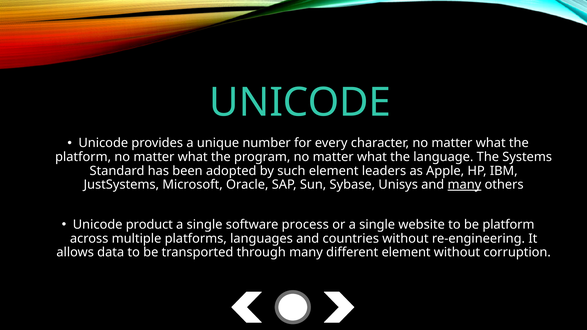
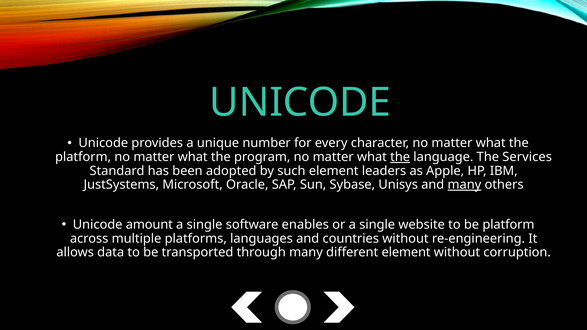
the at (400, 157) underline: none -> present
Systems: Systems -> Services
product: product -> amount
process: process -> enables
